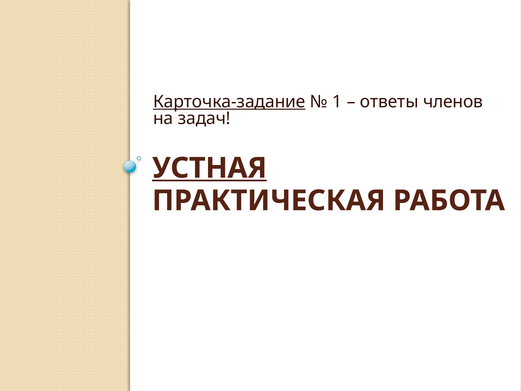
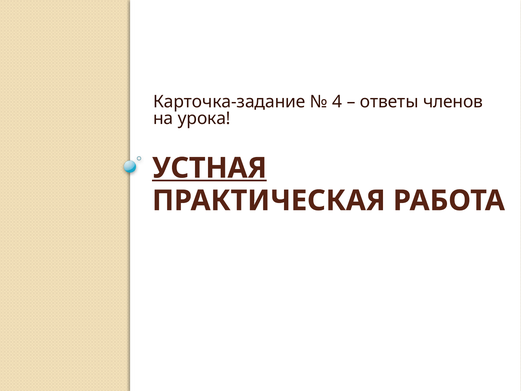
Карточка-задание underline: present -> none
1: 1 -> 4
задач: задач -> урока
